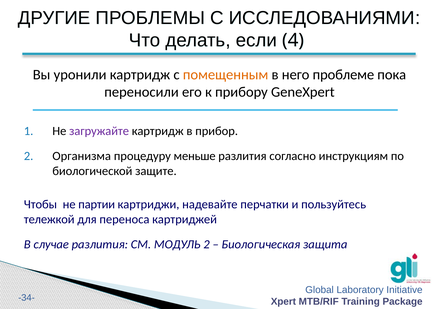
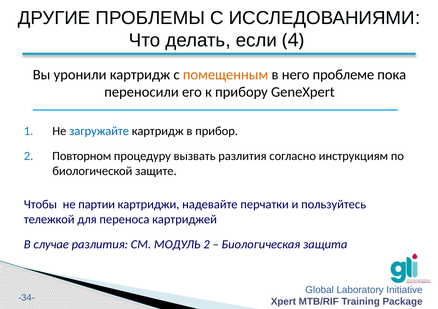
загружайте colour: purple -> blue
Организма: Организма -> Повторном
меньше: меньше -> вызвать
